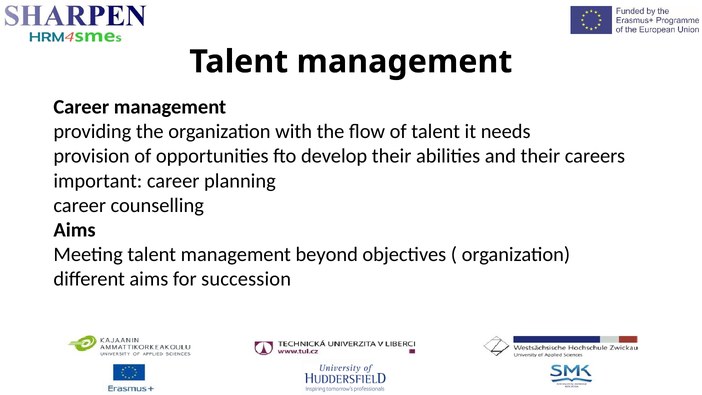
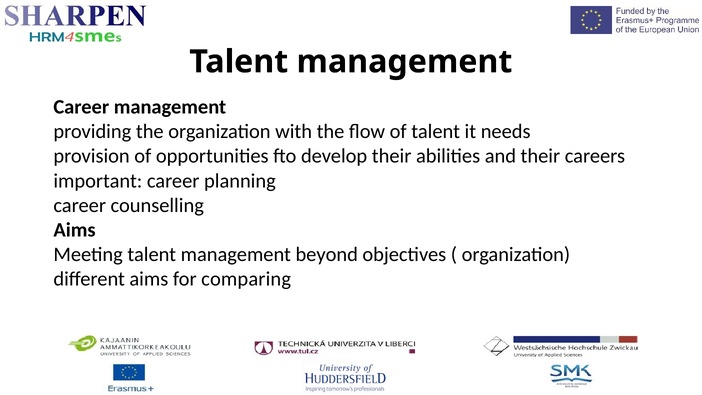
succession: succession -> comparing
